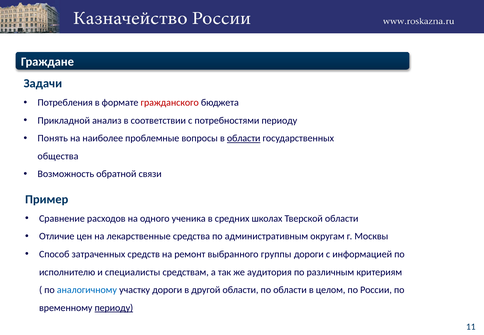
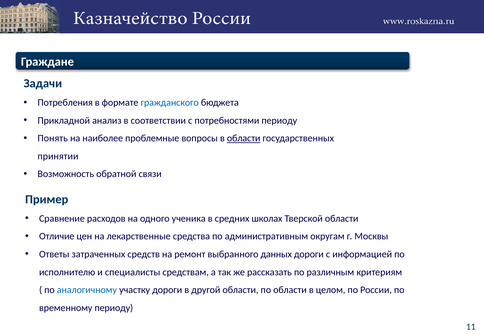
гражданского colour: red -> blue
общества: общества -> принятии
Способ: Способ -> Ответы
группы: группы -> данных
аудитория: аудитория -> рассказать
периоду at (114, 308) underline: present -> none
